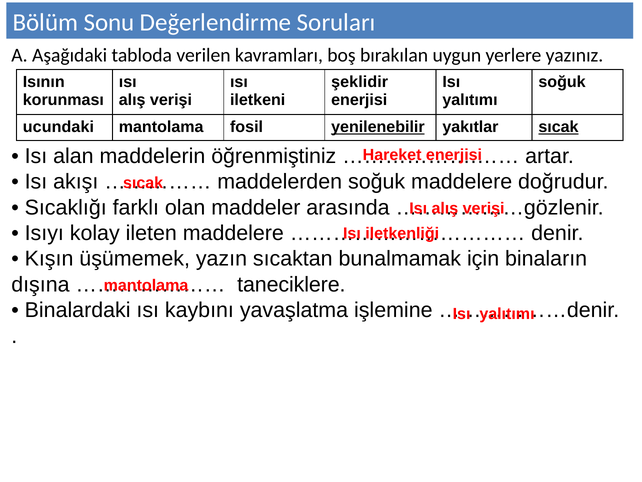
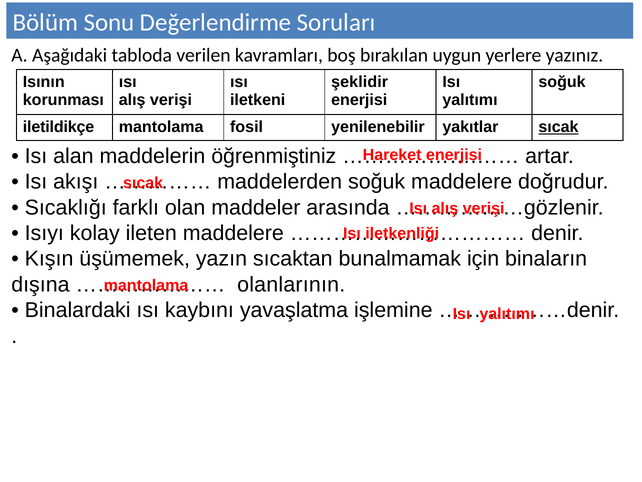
ucundaki: ucundaki -> iletildikçe
yenilenebilir underline: present -> none
taneciklere: taneciklere -> olanlarının
